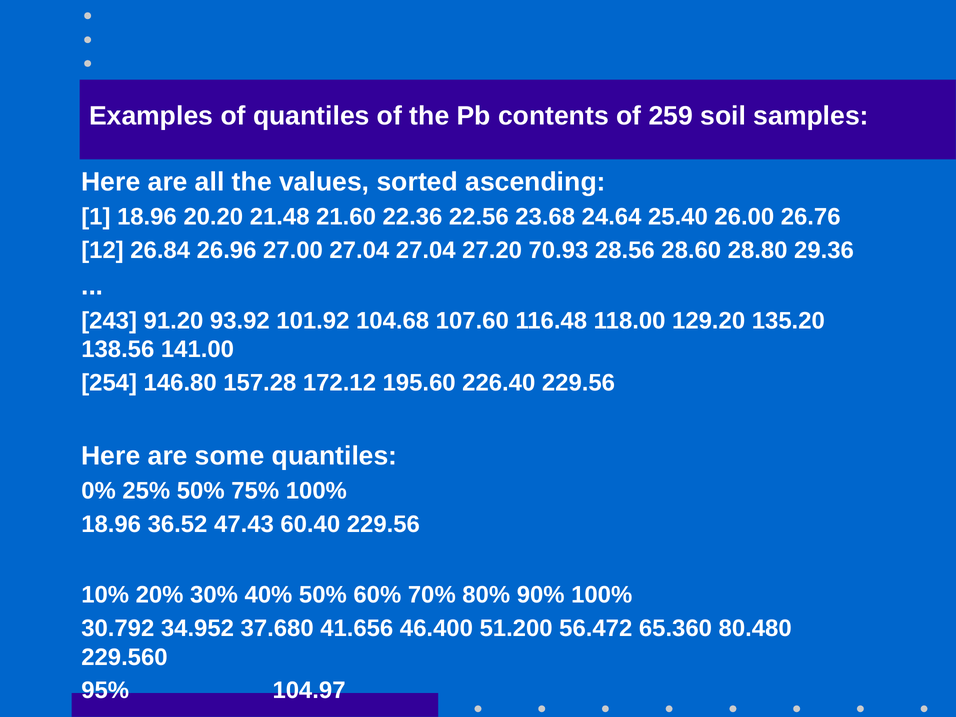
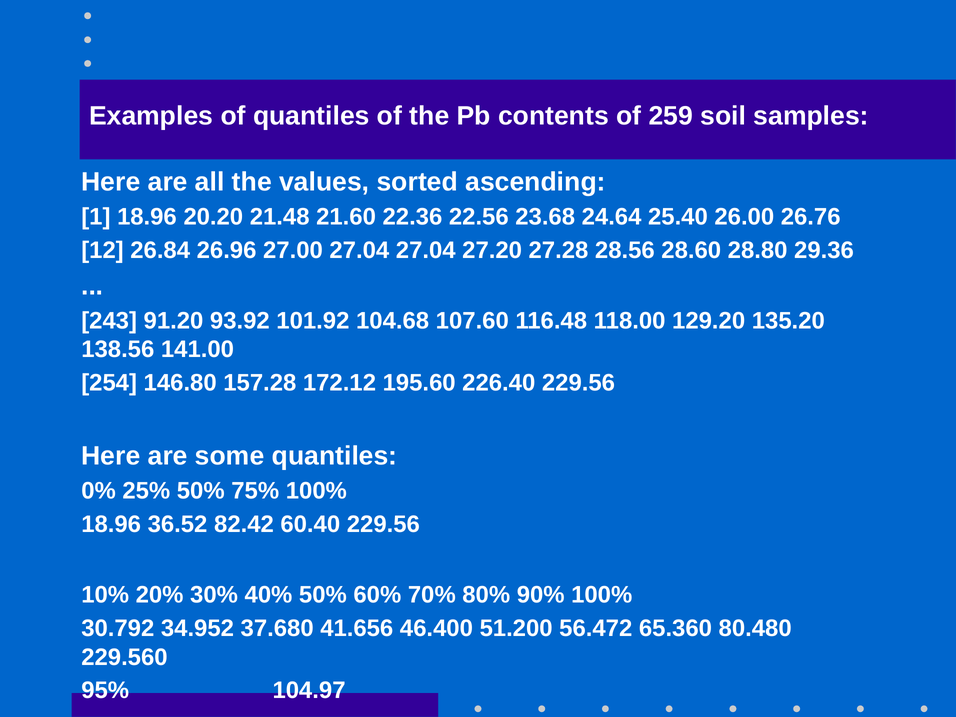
70.93: 70.93 -> 27.28
47.43: 47.43 -> 82.42
